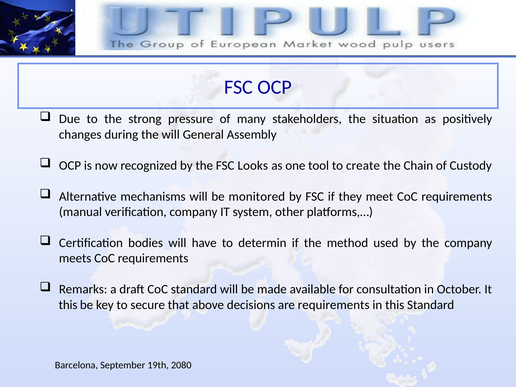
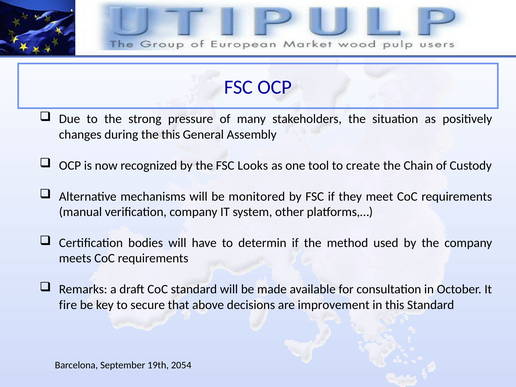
the will: will -> this
this at (68, 305): this -> fire
are requirements: requirements -> improvement
2080: 2080 -> 2054
